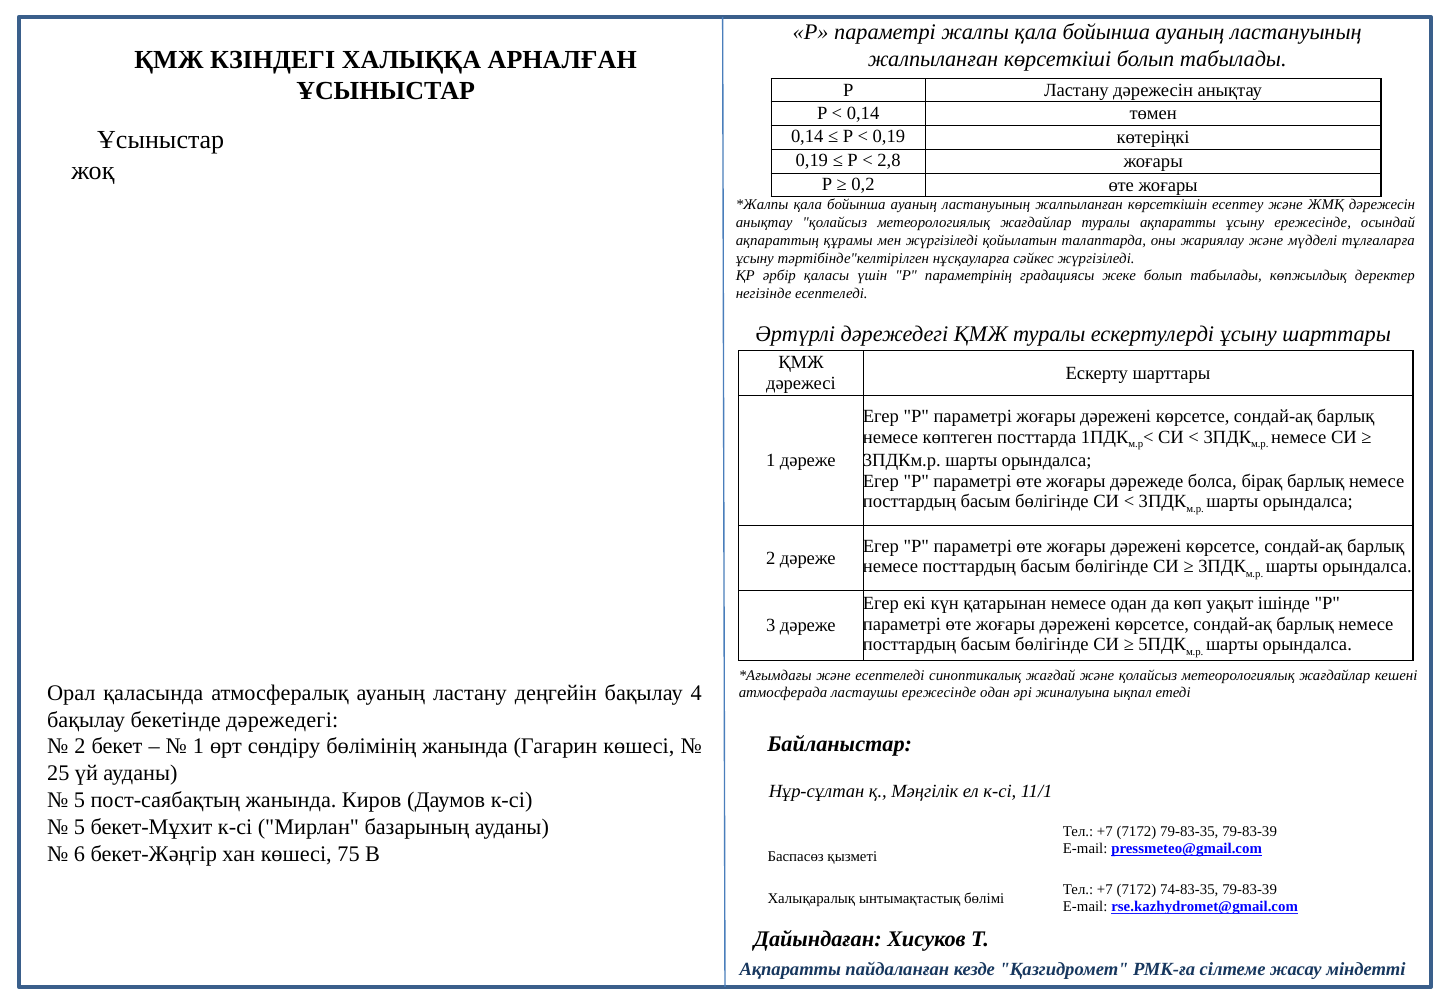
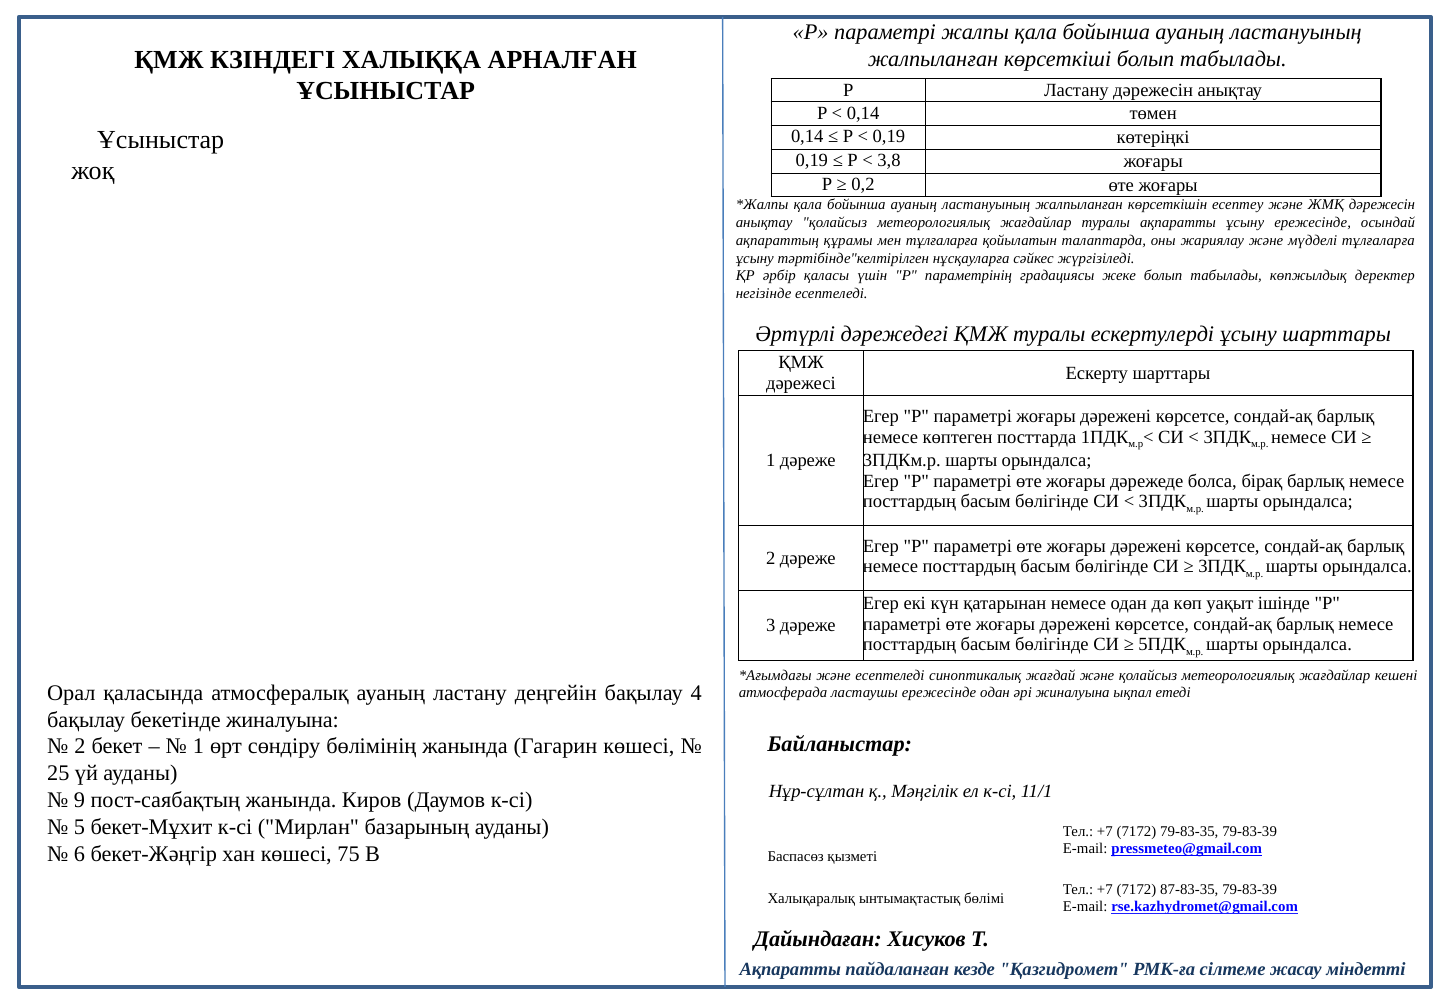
2,8: 2,8 -> 3,8
мен жүргізіледі: жүргізіледі -> тұлғаларға
бекетінде дәрежедегі: дәрежедегі -> жиналуына
5 at (80, 800): 5 -> 9
74-83-35: 74-83-35 -> 87-83-35
